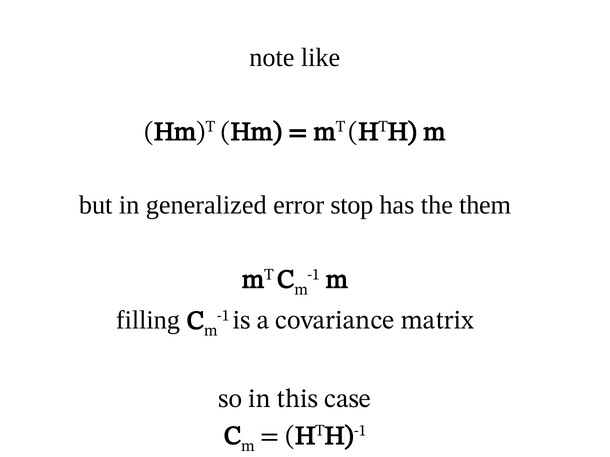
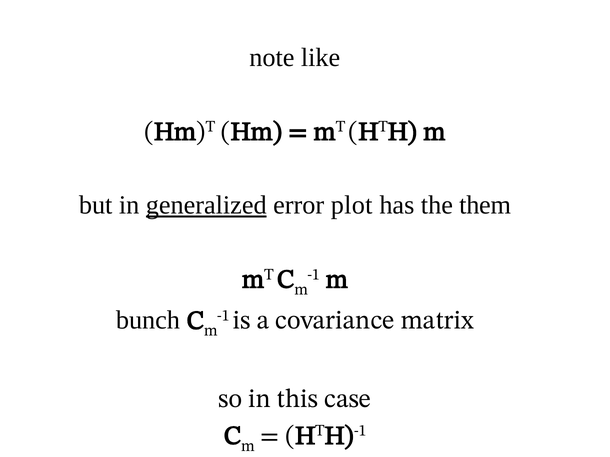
generalized underline: none -> present
stop: stop -> plot
filling: filling -> bunch
